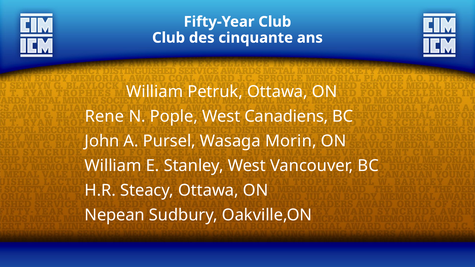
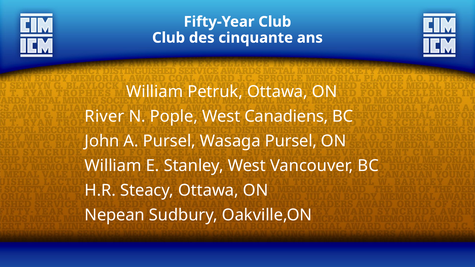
Rene: Rene -> River
Wasaga Morin: Morin -> Pursel
